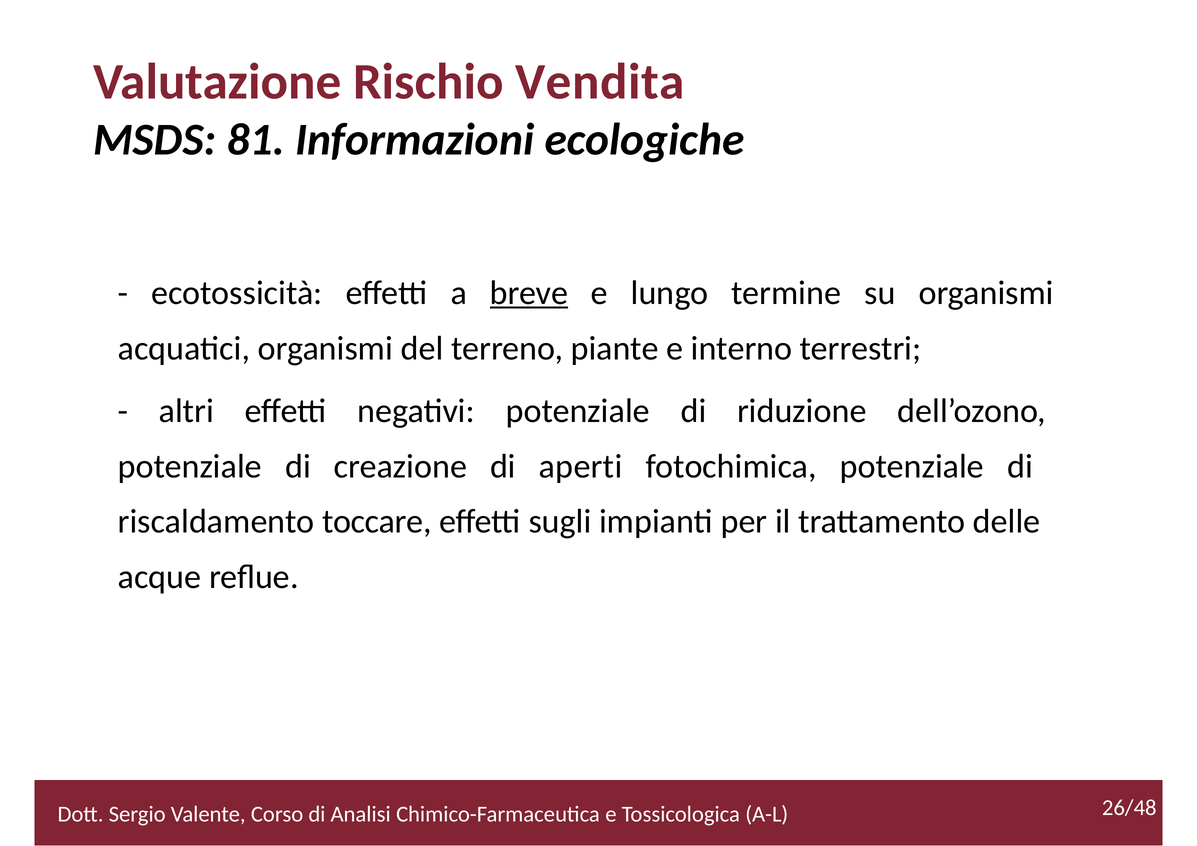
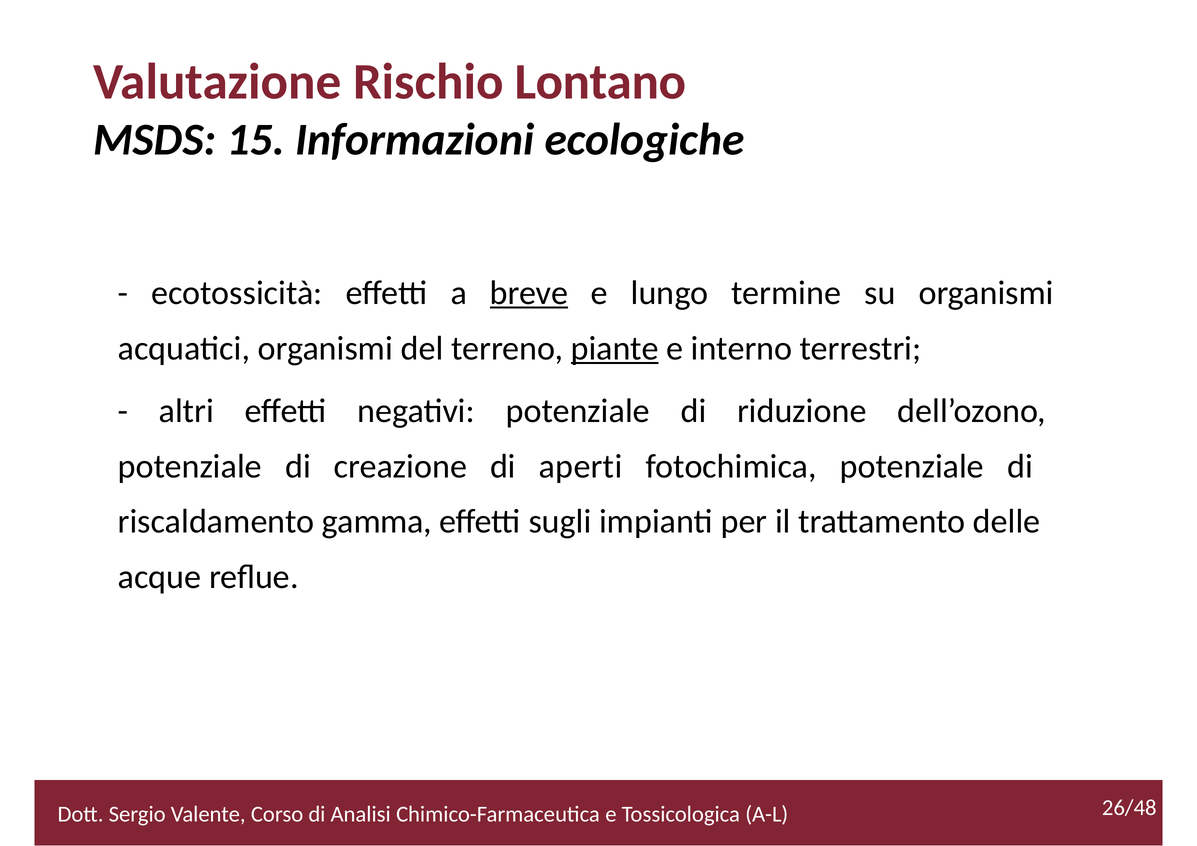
Vendita: Vendita -> Lontano
81: 81 -> 15
piante underline: none -> present
toccare: toccare -> gamma
